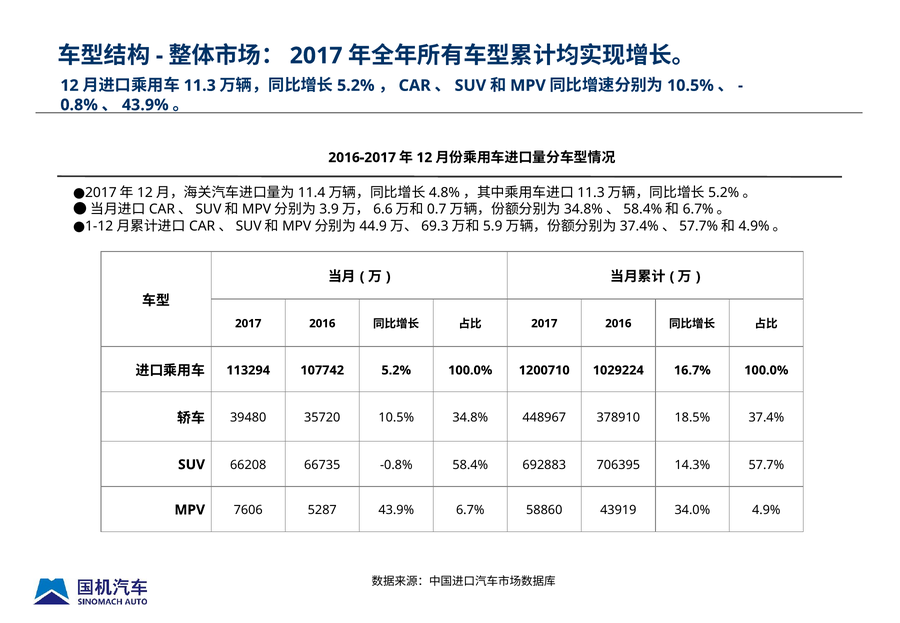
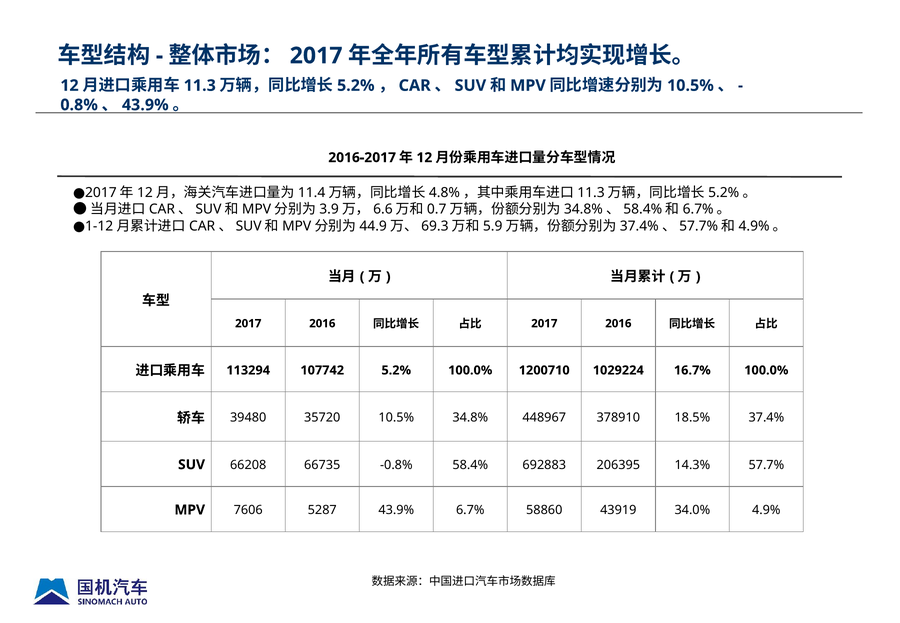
706395: 706395 -> 206395
